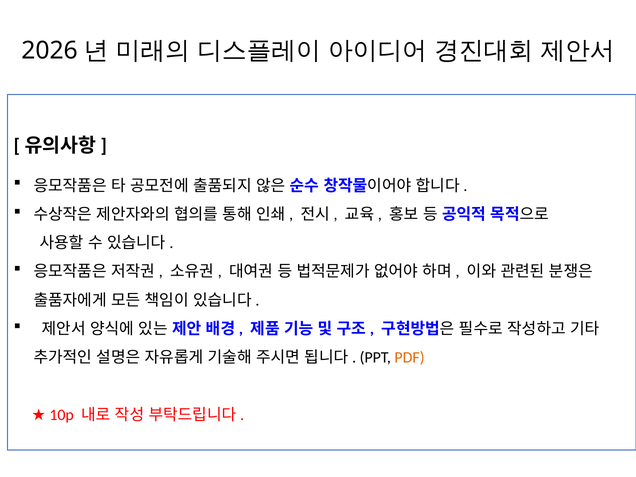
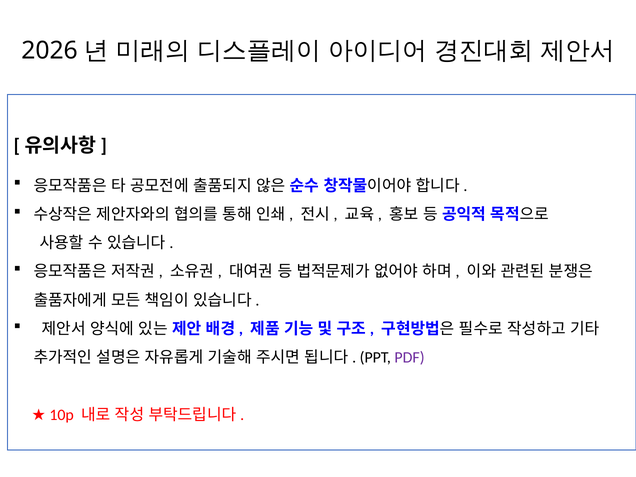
PDF colour: orange -> purple
